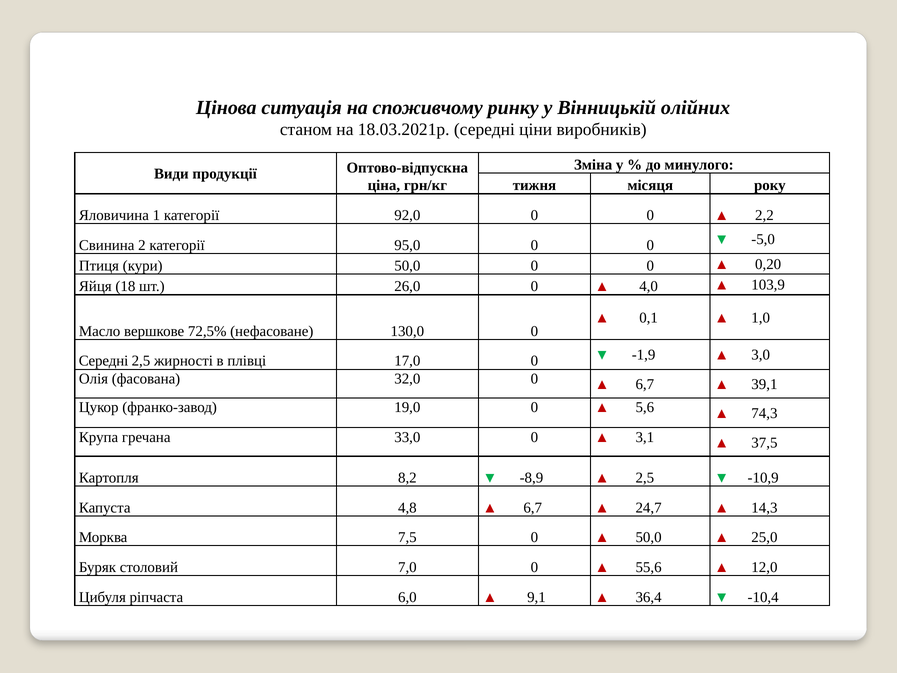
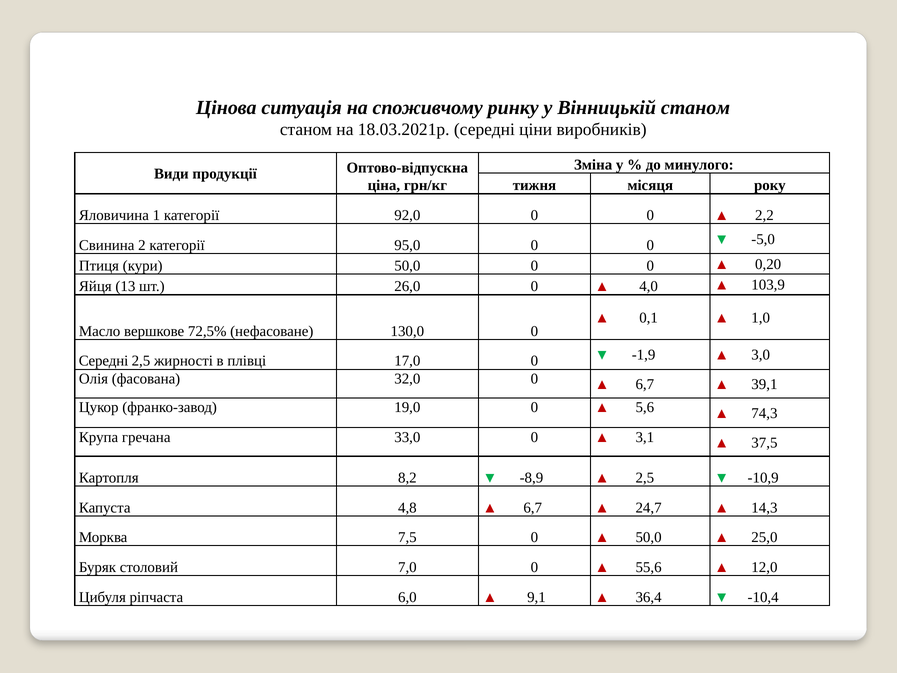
Вінницькій олійних: олійних -> станом
18: 18 -> 13
